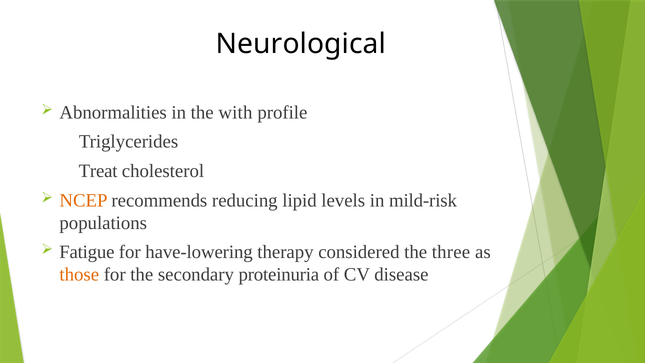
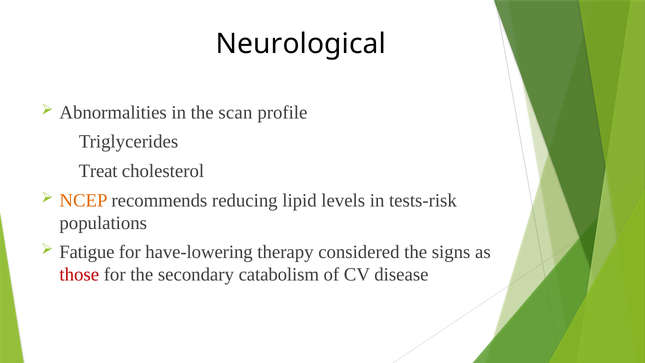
with: with -> scan
mild-risk: mild-risk -> tests-risk
three: three -> signs
those colour: orange -> red
proteinuria: proteinuria -> catabolism
